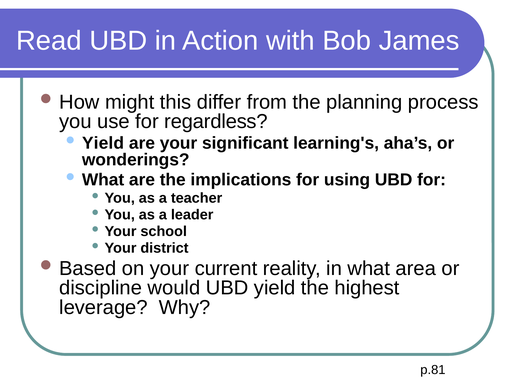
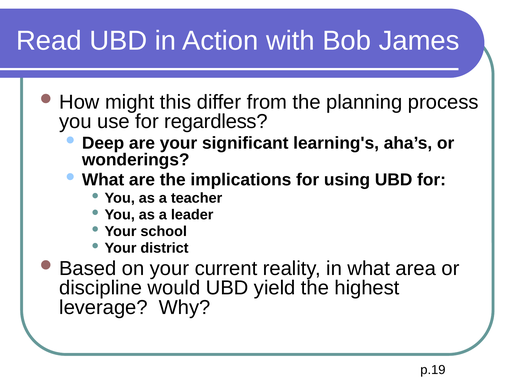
Yield at (103, 143): Yield -> Deep
p.81: p.81 -> p.19
